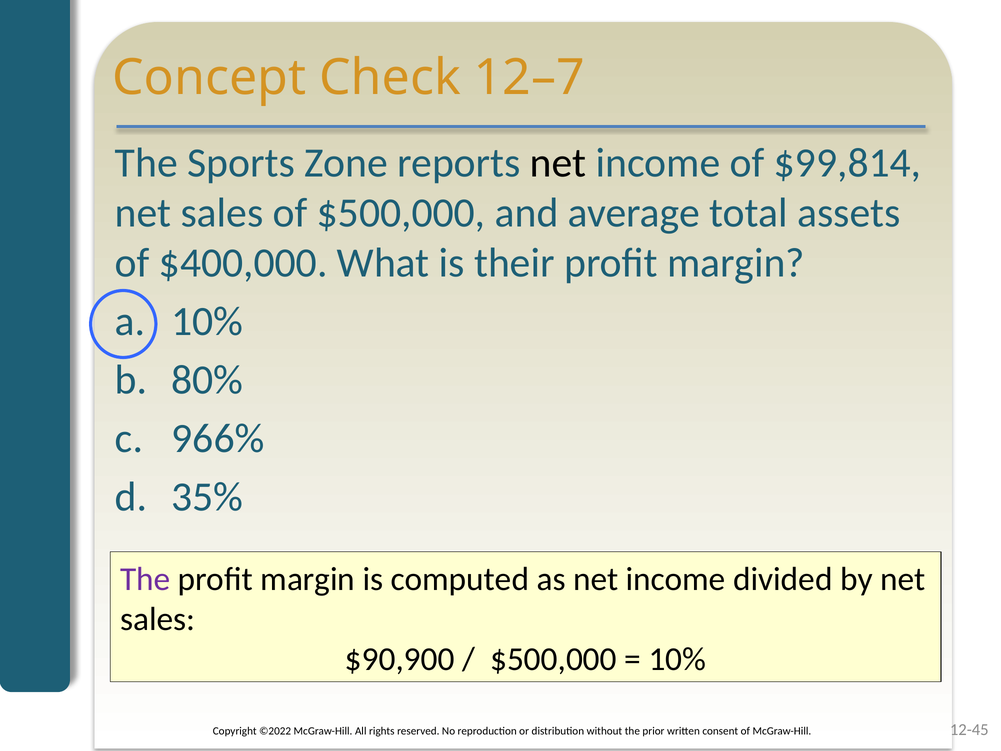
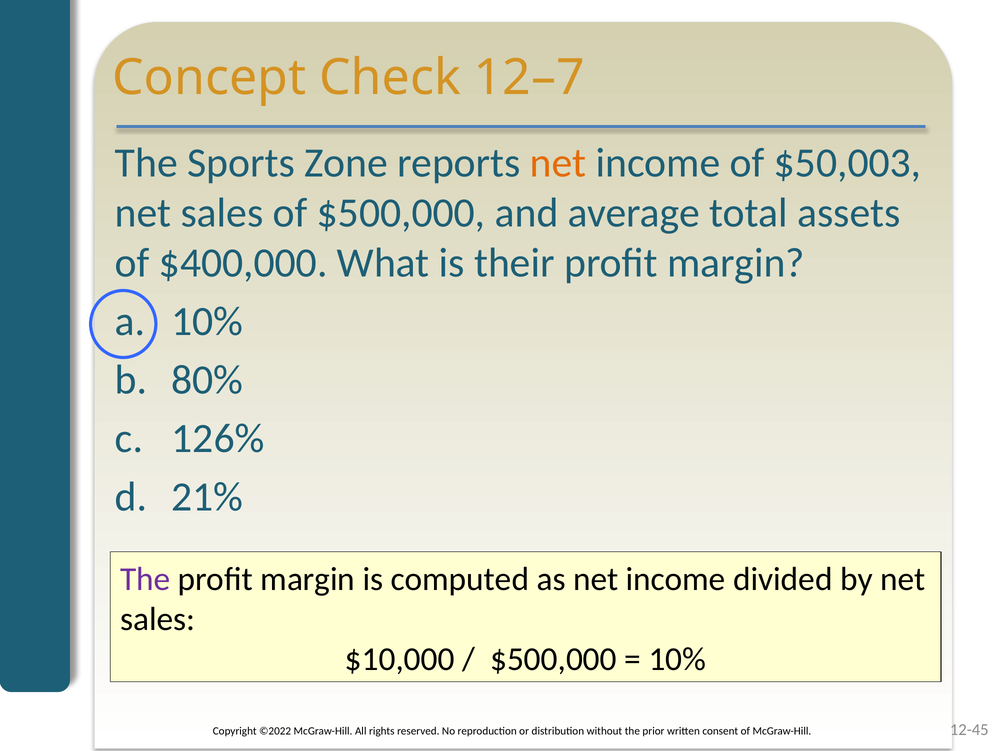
net at (558, 163) colour: black -> orange
$99,814: $99,814 -> $50,003
966%: 966% -> 126%
35%: 35% -> 21%
$90,900: $90,900 -> $10,000
